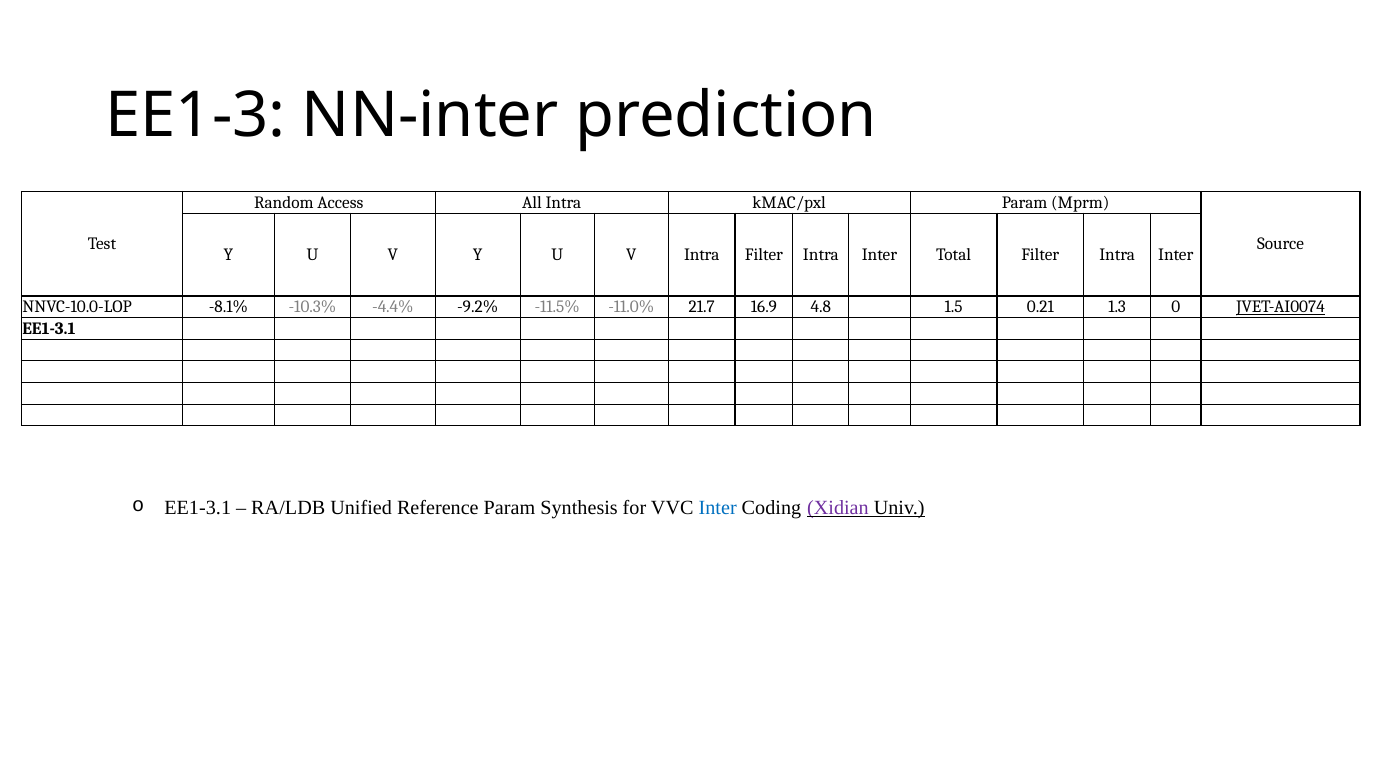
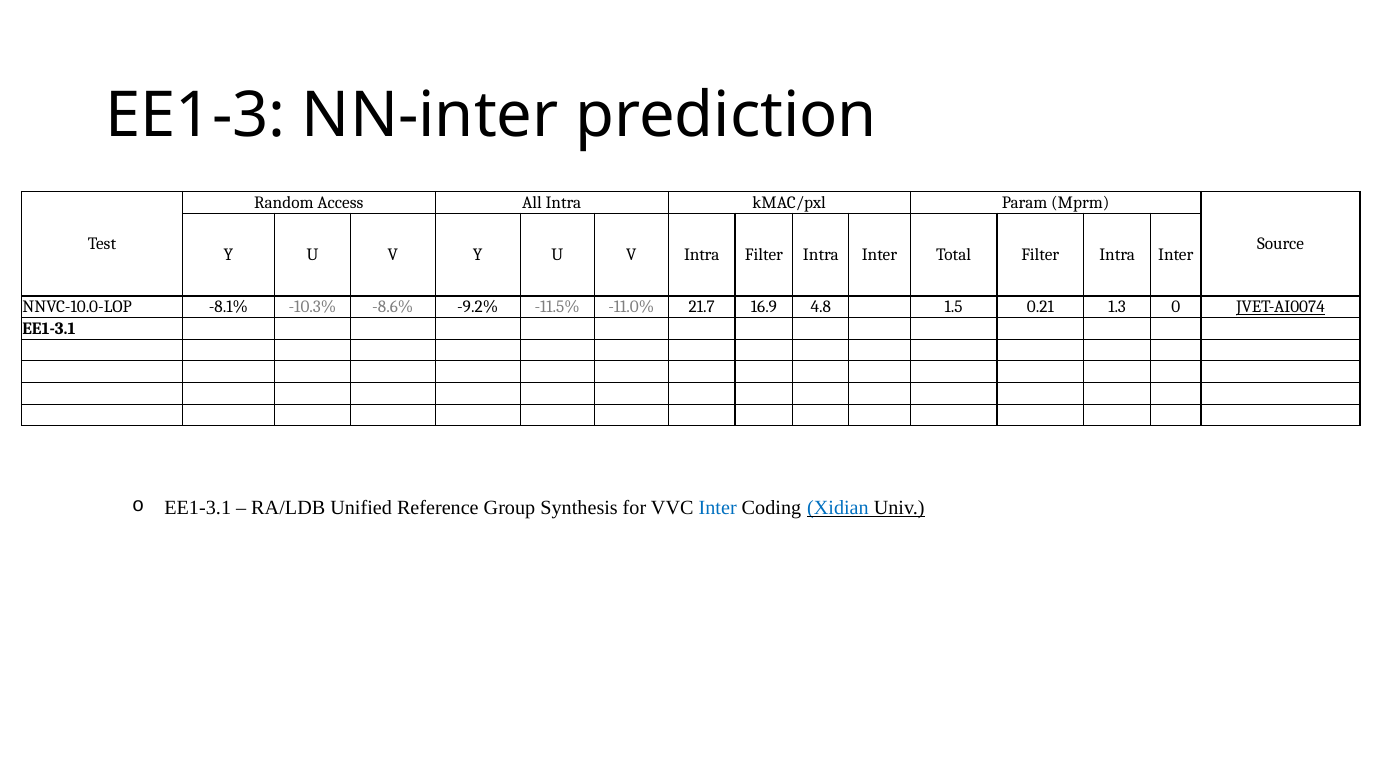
-4.4%: -4.4% -> -8.6%
Reference Param: Param -> Group
Xidian colour: purple -> blue
